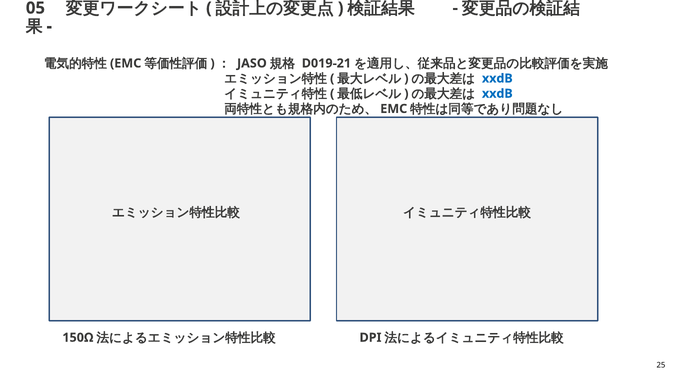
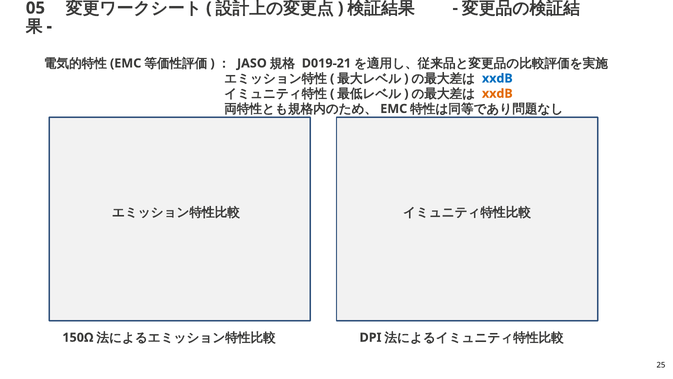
xxdB at (497, 93) colour: blue -> orange
